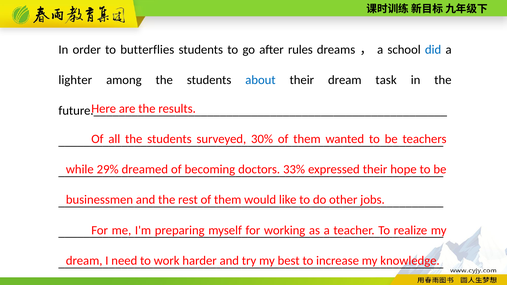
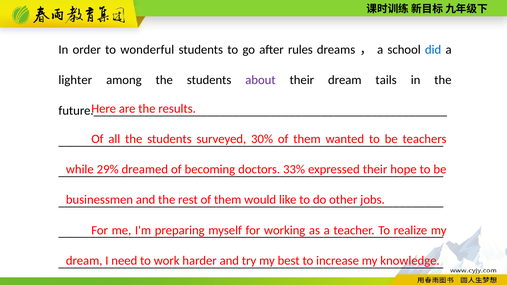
butterflies: butterflies -> wonderful
about colour: blue -> purple
task: task -> tails
